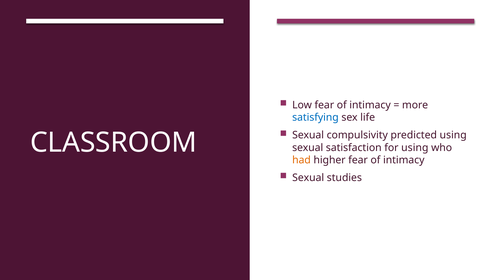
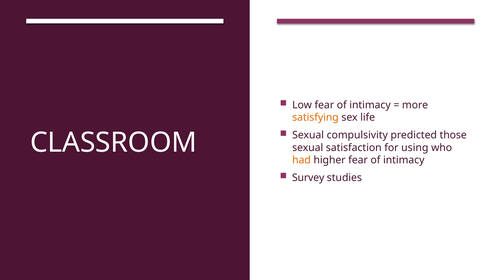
satisfying colour: blue -> orange
predicted using: using -> those
Sexual at (308, 178): Sexual -> Survey
